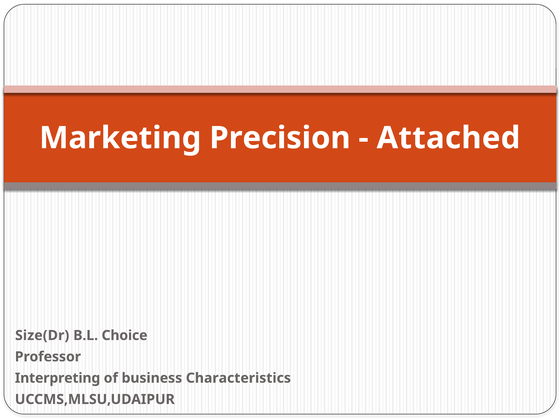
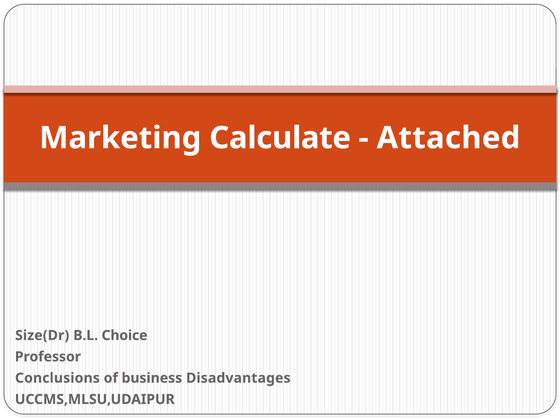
Precision: Precision -> Calculate
Interpreting: Interpreting -> Conclusions
Characteristics: Characteristics -> Disadvantages
